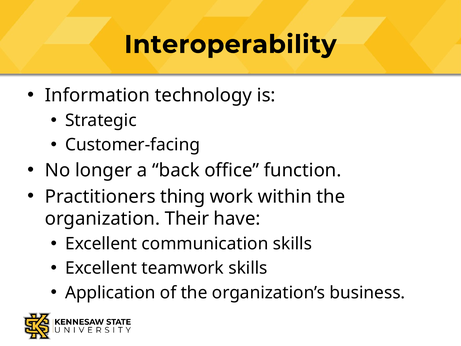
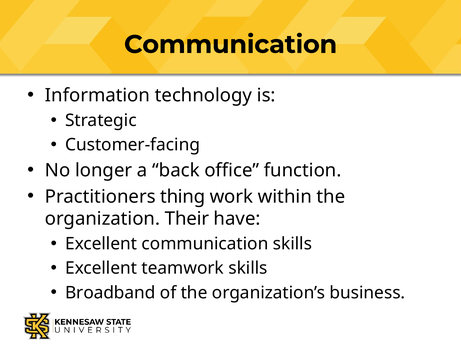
Interoperability at (230, 44): Interoperability -> Communication
Application: Application -> Broadband
